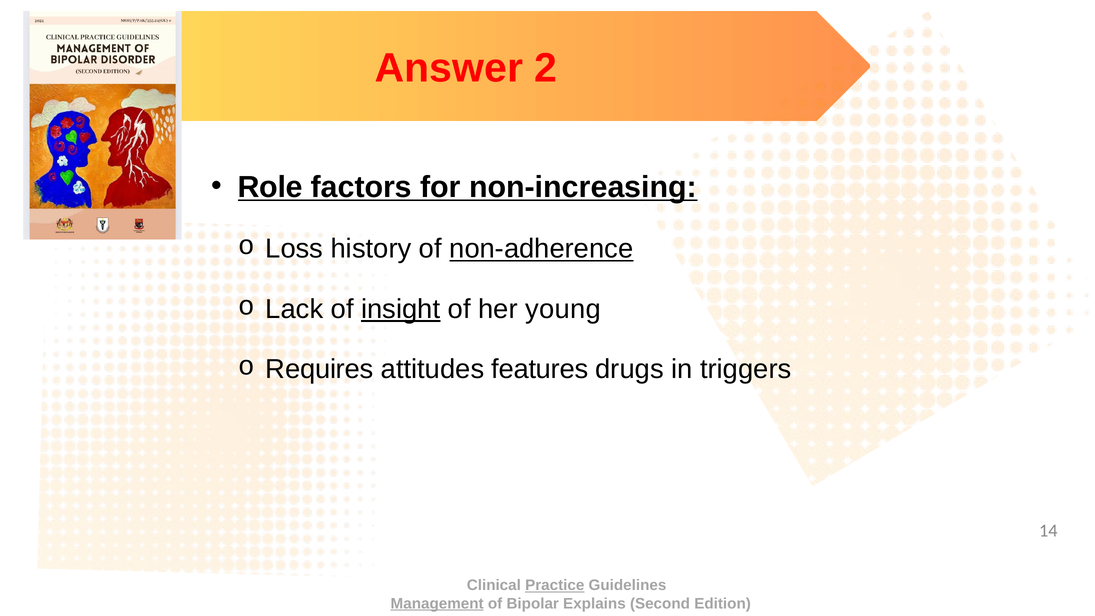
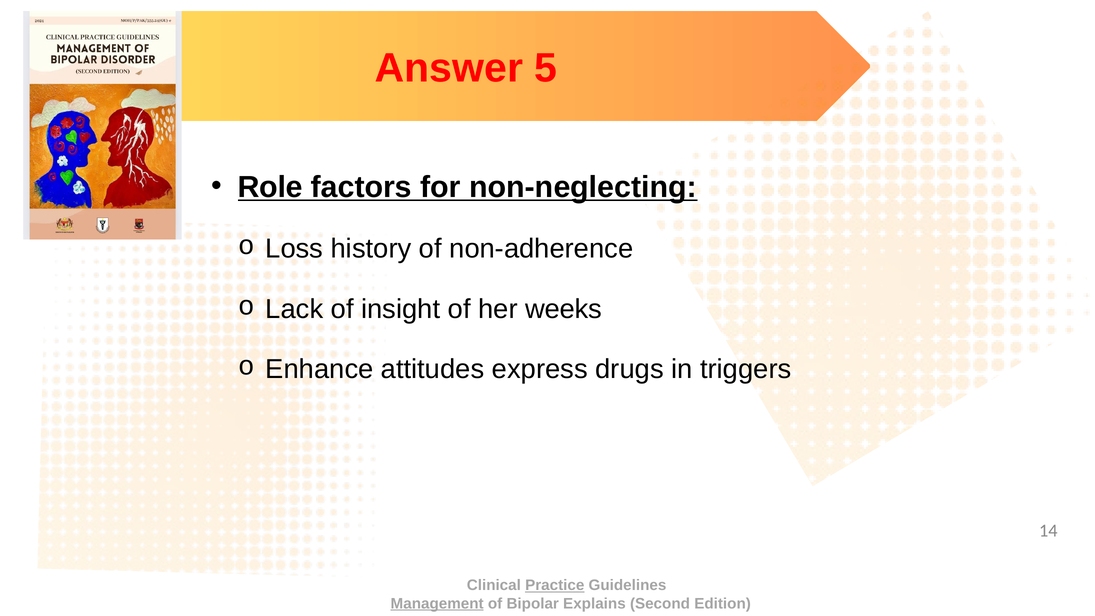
2: 2 -> 5
non-increasing: non-increasing -> non-neglecting
non-adherence underline: present -> none
insight underline: present -> none
young: young -> weeks
Requires: Requires -> Enhance
features: features -> express
